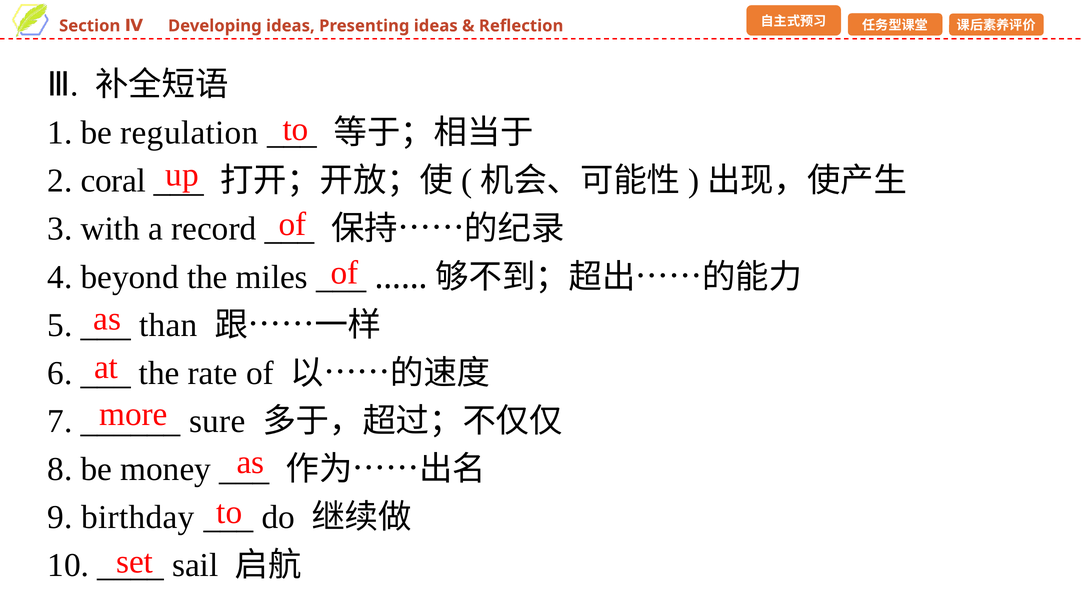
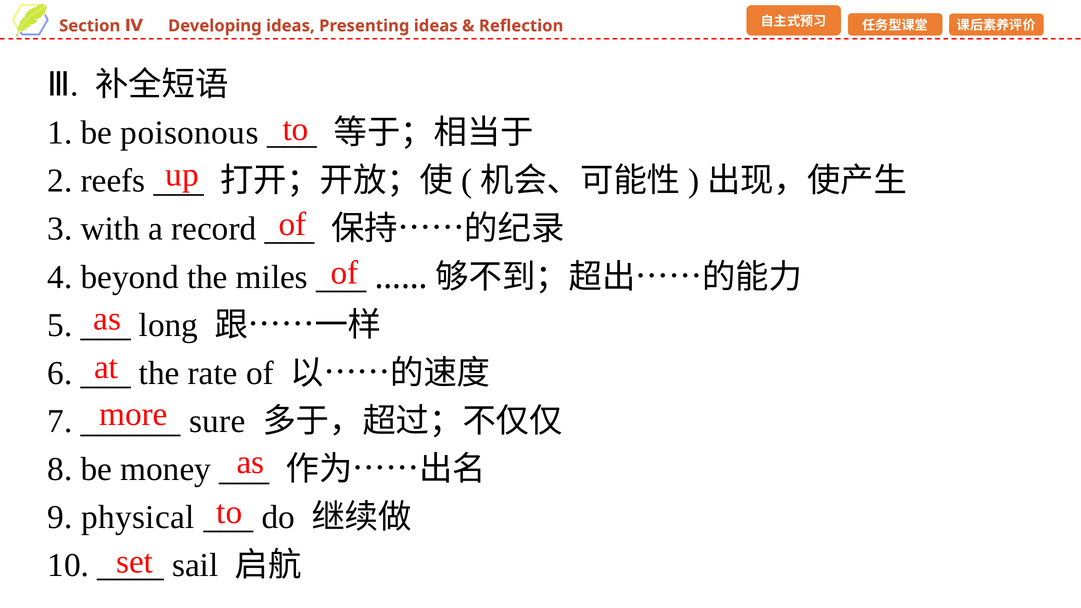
regulation: regulation -> poisonous
coral: coral -> reefs
than: than -> long
birthday: birthday -> physical
